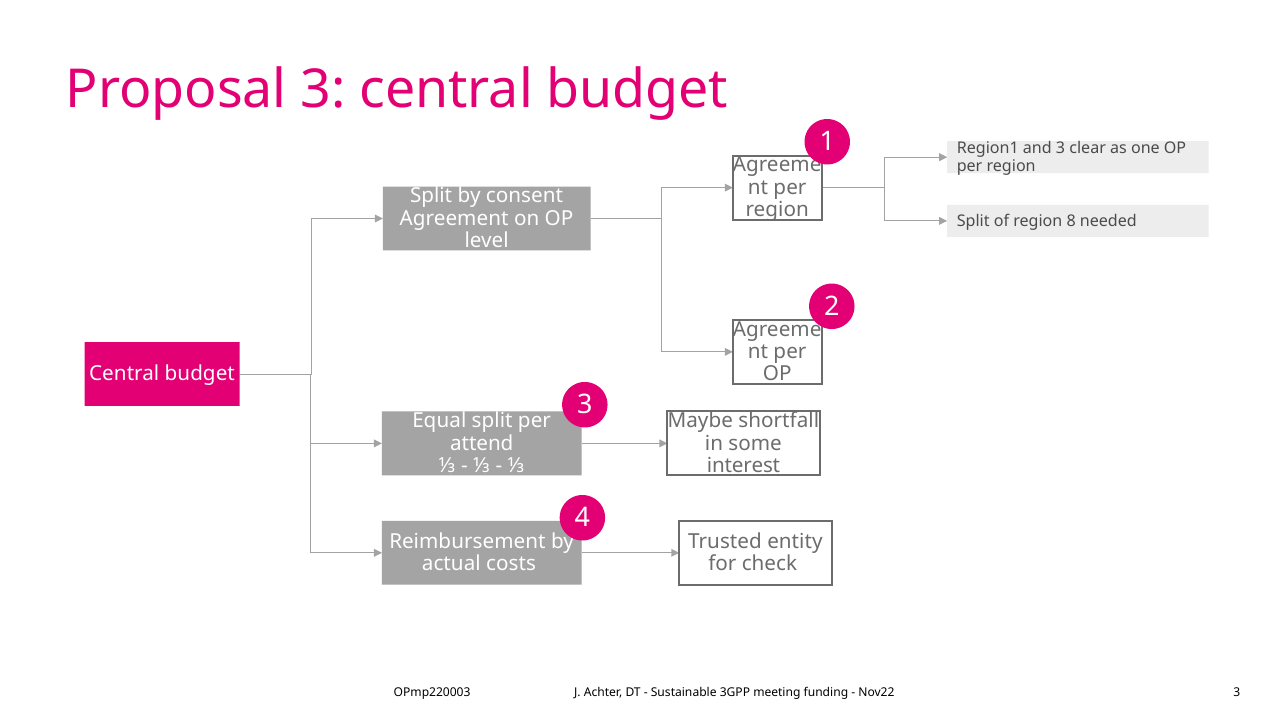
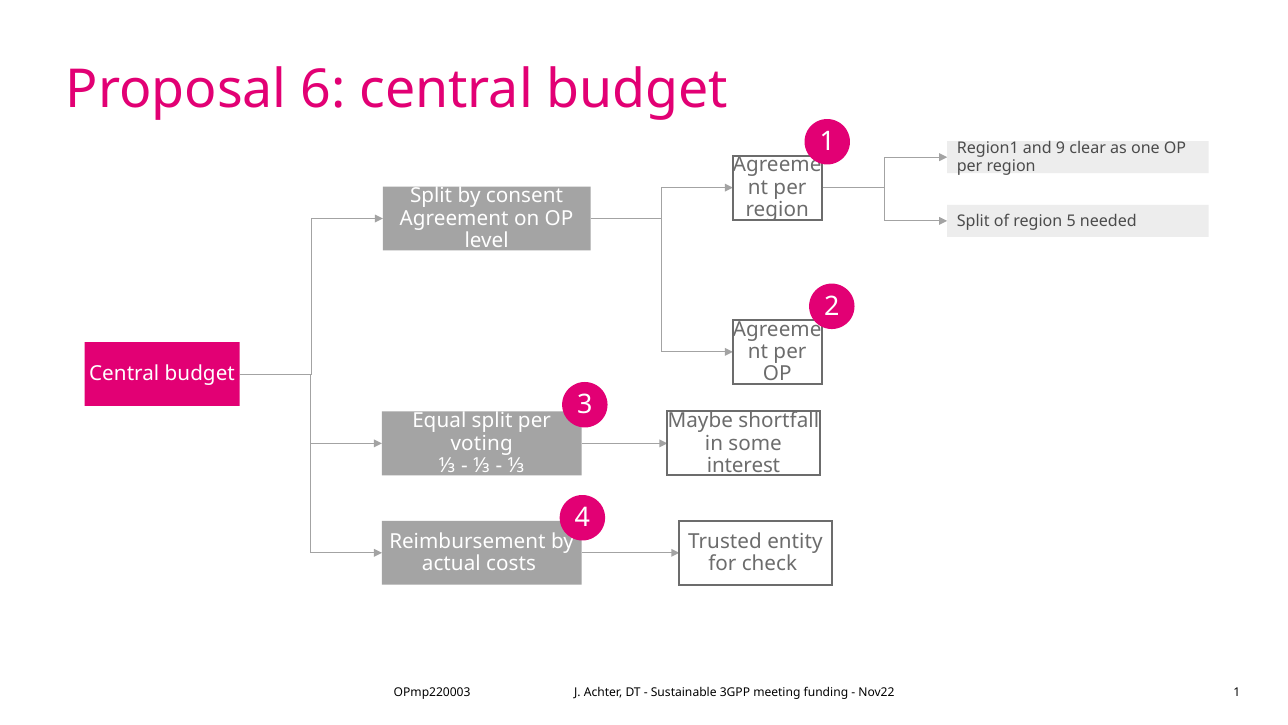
Proposal 3: 3 -> 6
and 3: 3 -> 9
8: 8 -> 5
attend: attend -> voting
Nov22 3: 3 -> 1
